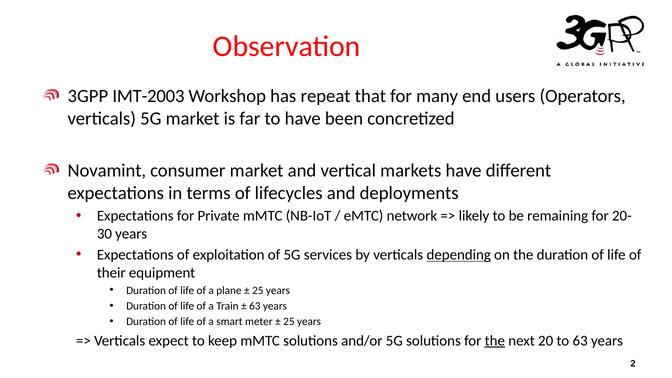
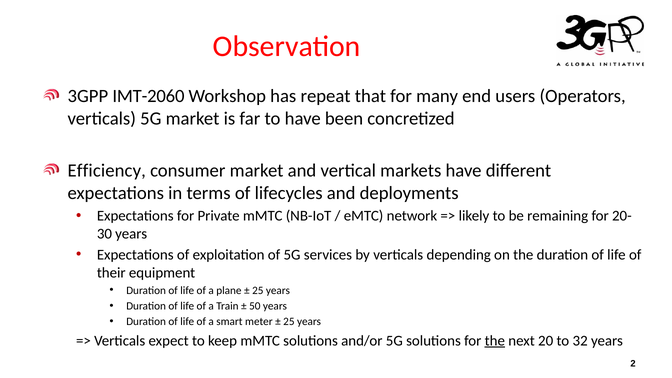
IMT-2003: IMT-2003 -> IMT-2060
Novamint: Novamint -> Efficiency
depending underline: present -> none
63 at (255, 306): 63 -> 50
to 63: 63 -> 32
